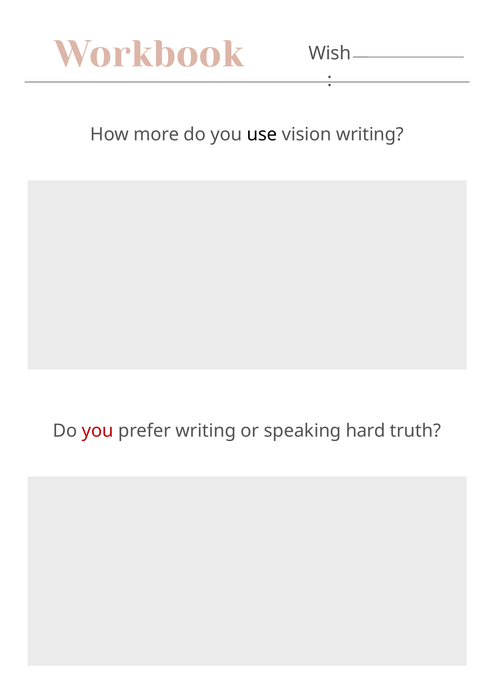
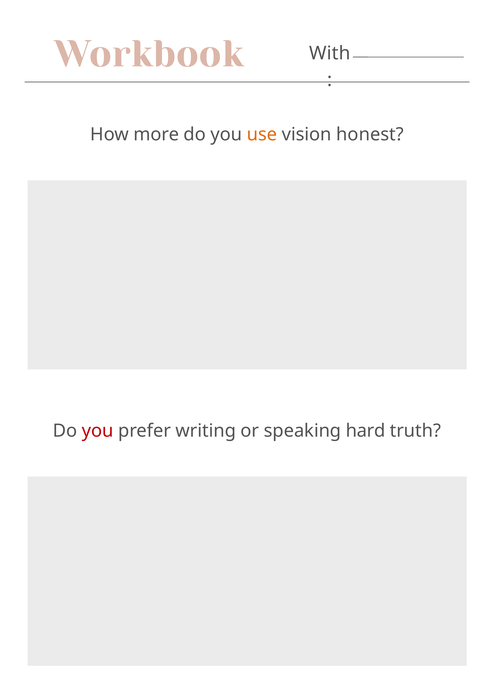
Wish: Wish -> With
use colour: black -> orange
vision writing: writing -> honest
